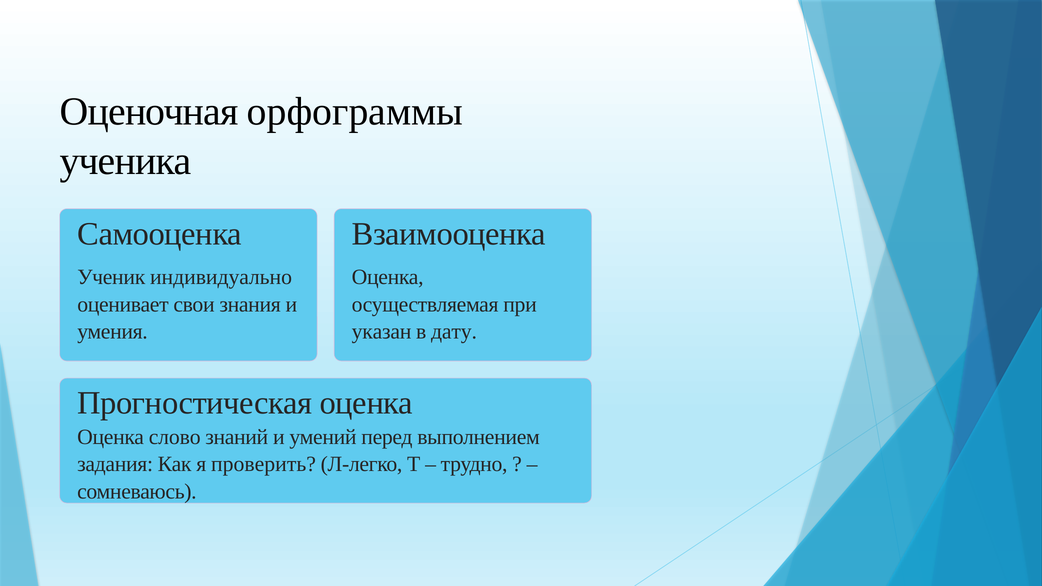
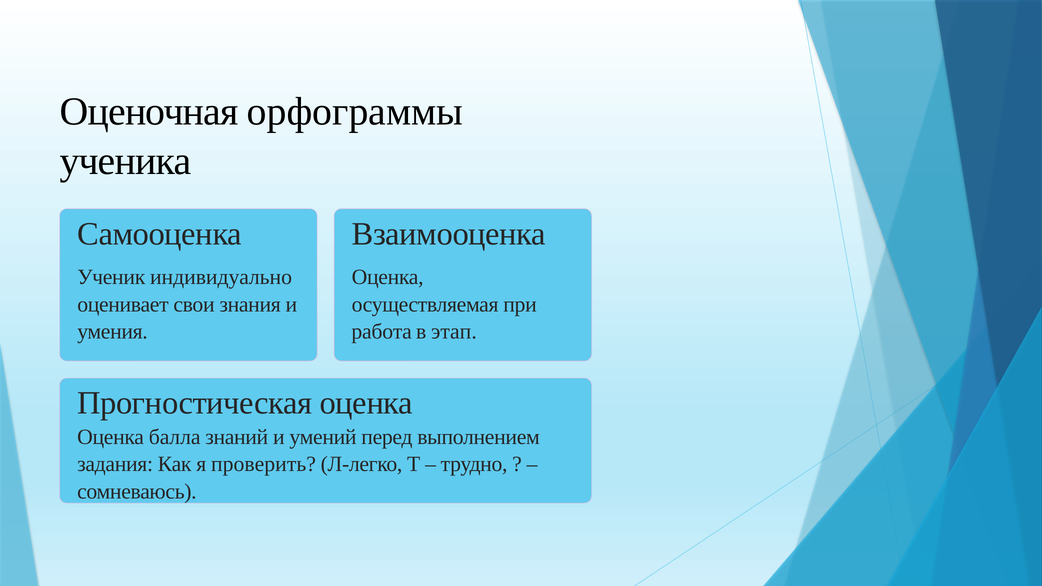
указан: указан -> работа
дату: дату -> этап
слово: слово -> балла
